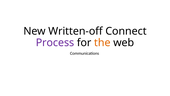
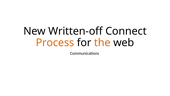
Process colour: purple -> orange
